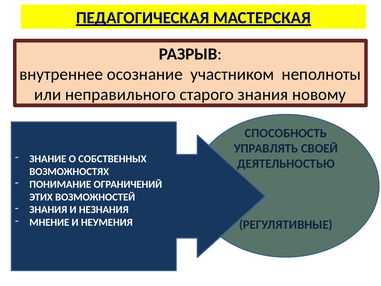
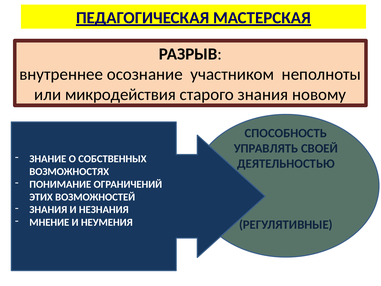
неправильного: неправильного -> микродействия
